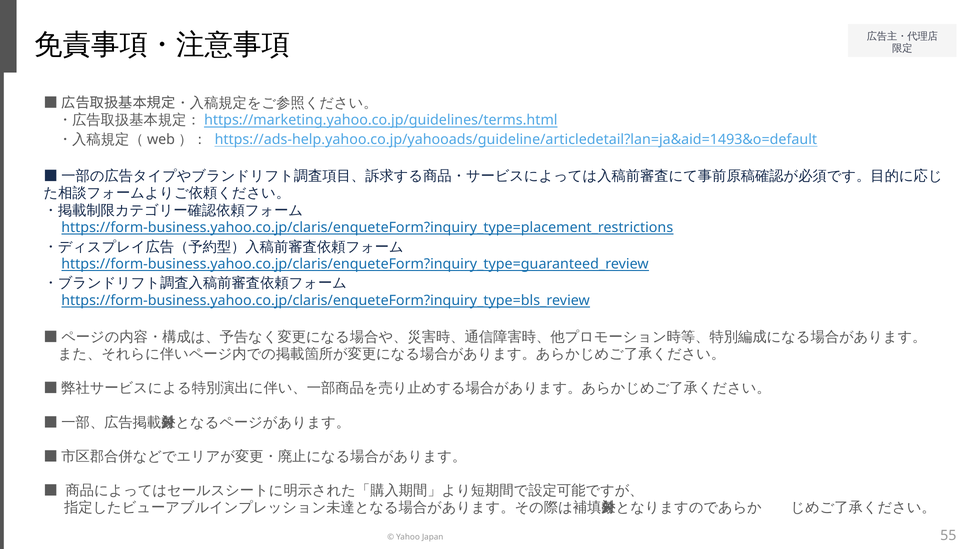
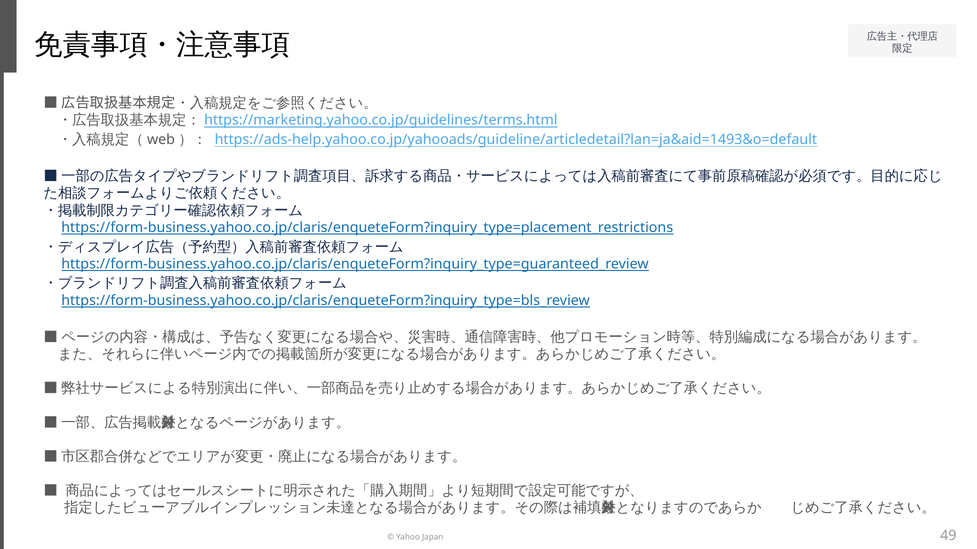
55: 55 -> 49
